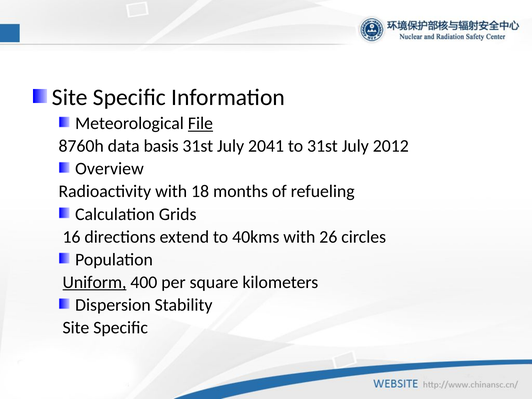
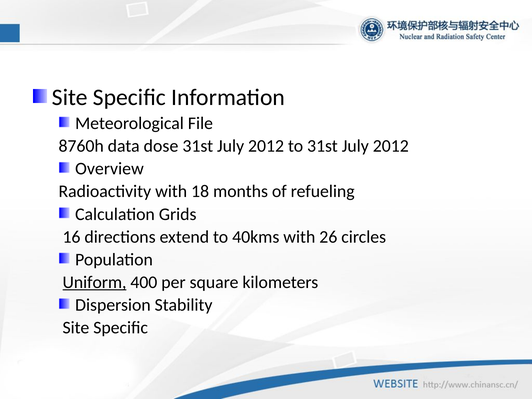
File underline: present -> none
basis: basis -> dose
2041 at (266, 146): 2041 -> 2012
